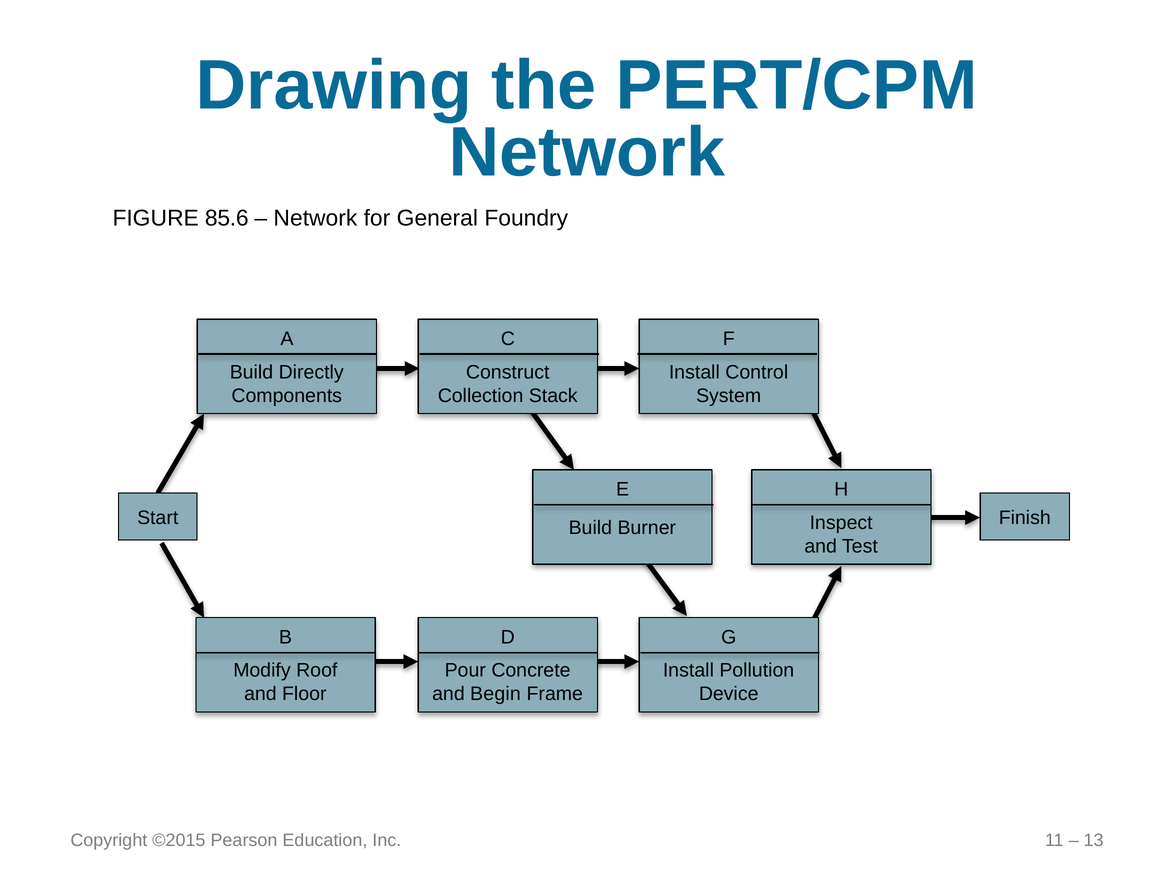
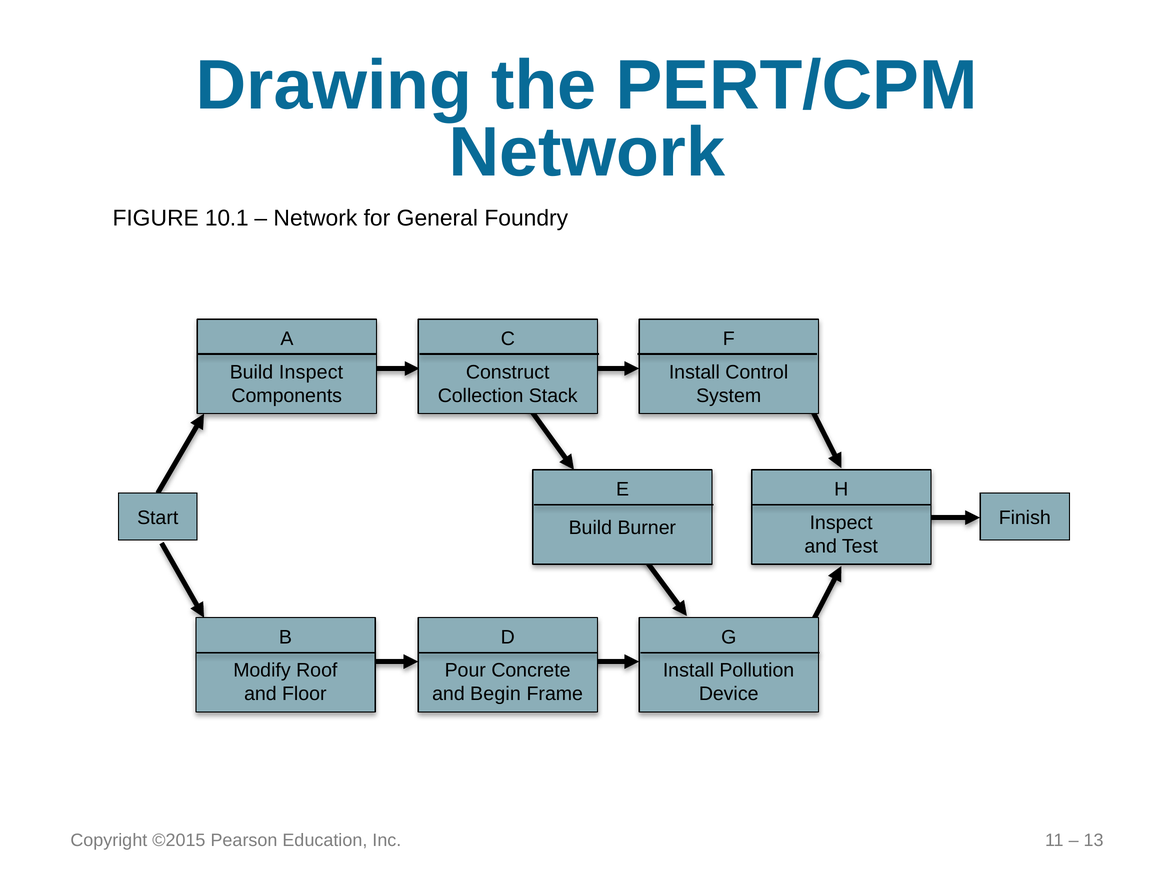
85.6: 85.6 -> 10.1
Build Directly: Directly -> Inspect
